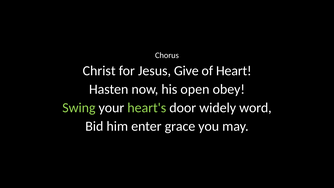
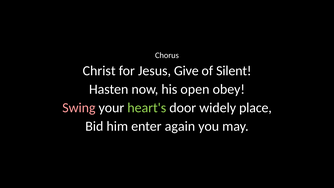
Heart: Heart -> Silent
Swing colour: light green -> pink
word: word -> place
grace: grace -> again
